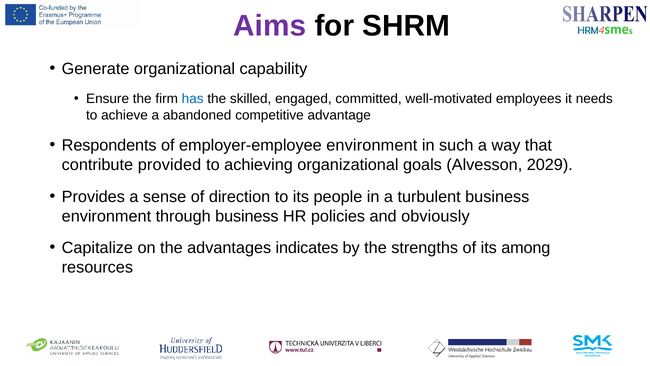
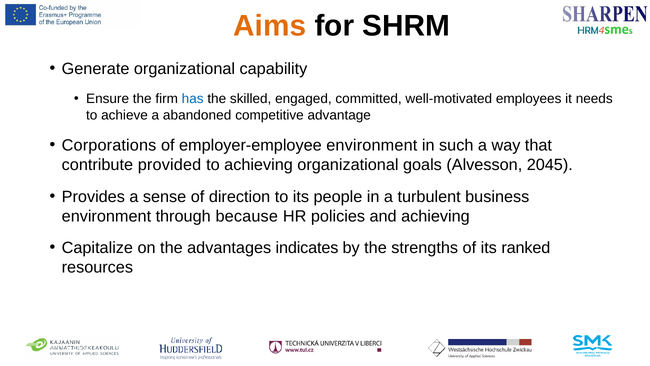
Aims colour: purple -> orange
Respondents: Respondents -> Corporations
2029: 2029 -> 2045
through business: business -> because
and obviously: obviously -> achieving
among: among -> ranked
